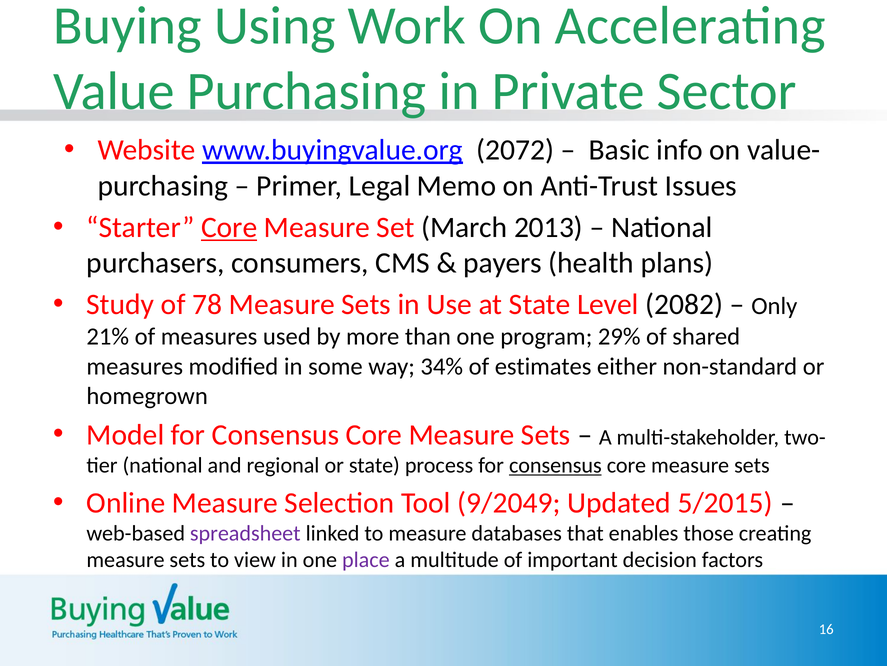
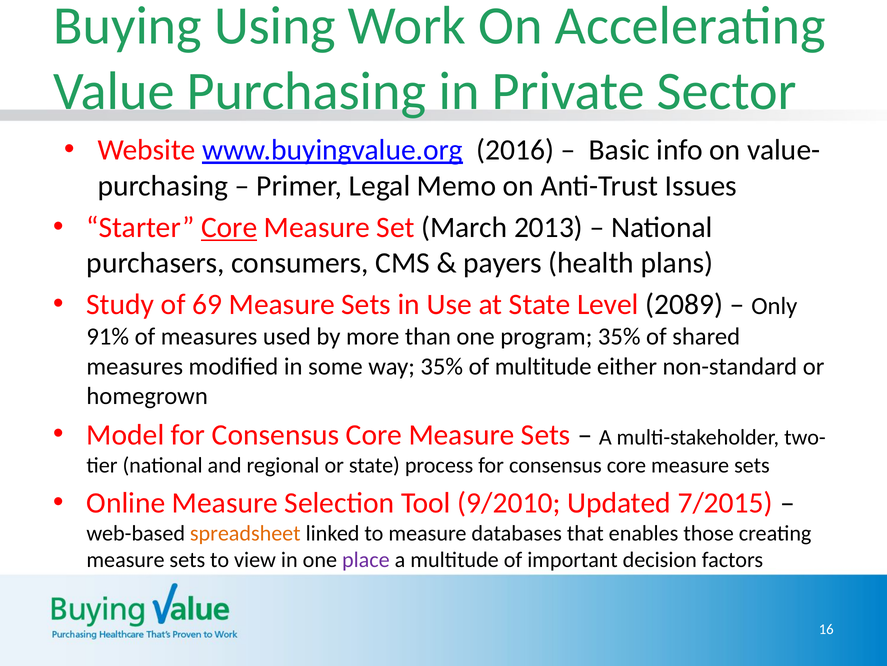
2072: 2072 -> 2016
78: 78 -> 69
2082: 2082 -> 2089
21%: 21% -> 91%
program 29%: 29% -> 35%
way 34%: 34% -> 35%
of estimates: estimates -> multitude
consensus at (555, 465) underline: present -> none
9/2049: 9/2049 -> 9/2010
5/2015: 5/2015 -> 7/2015
spreadsheet colour: purple -> orange
